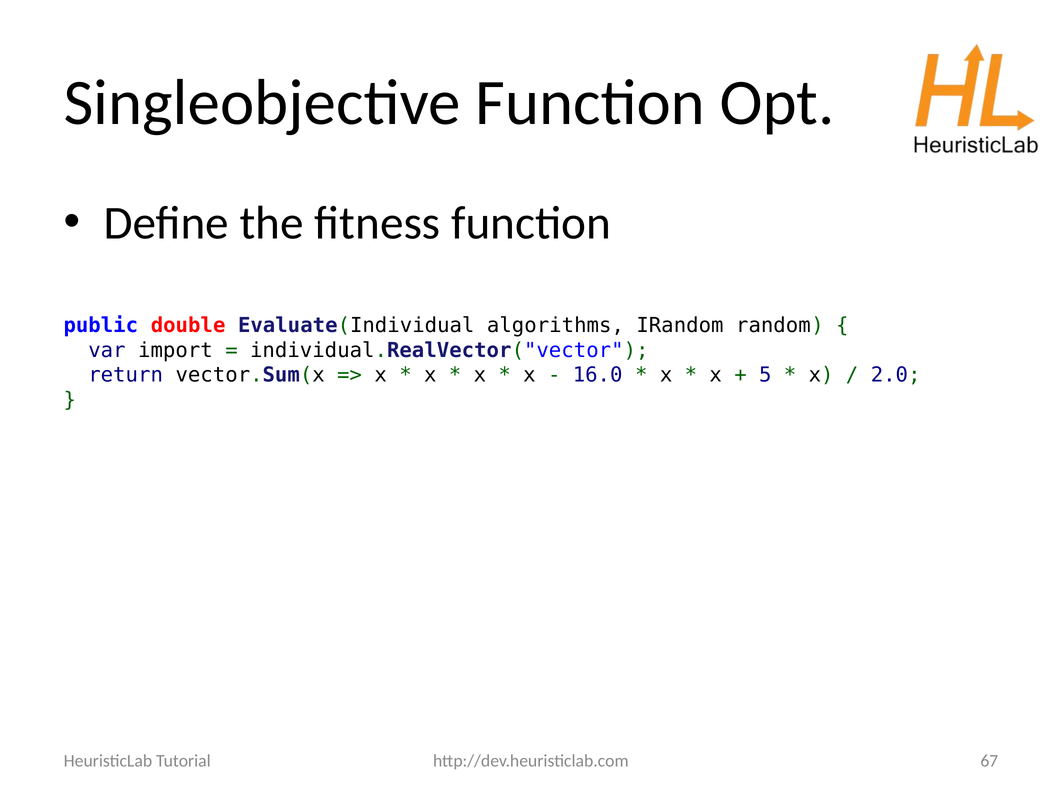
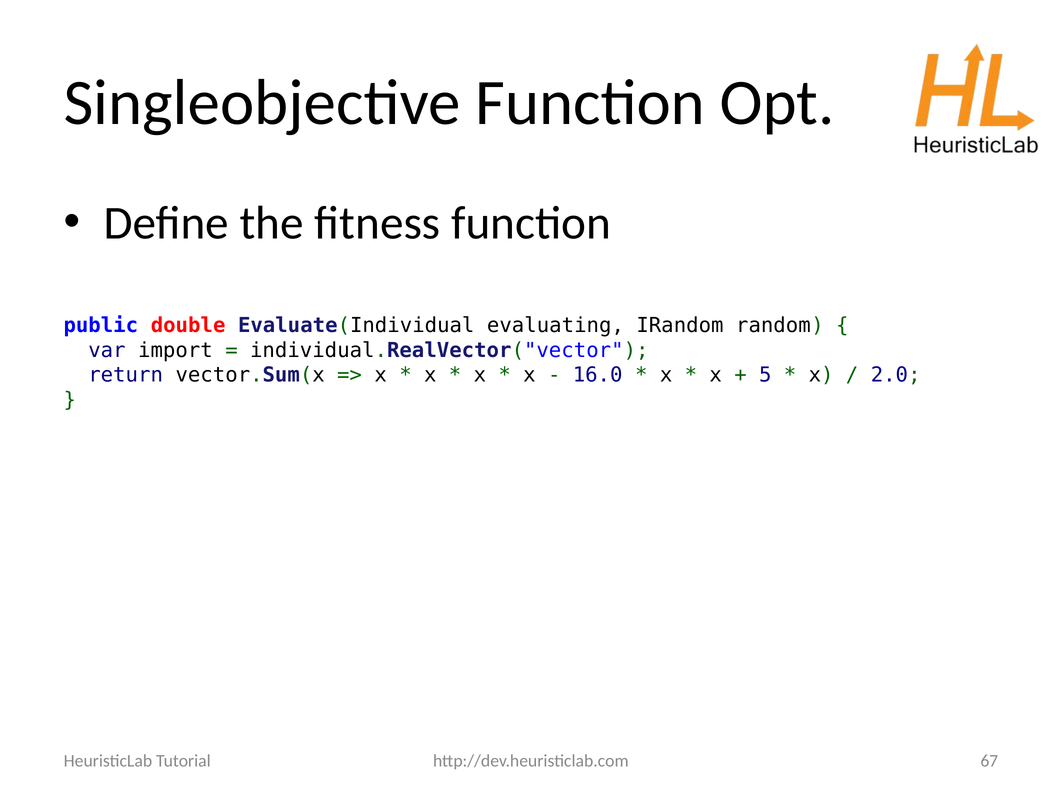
algorithms: algorithms -> evaluating
